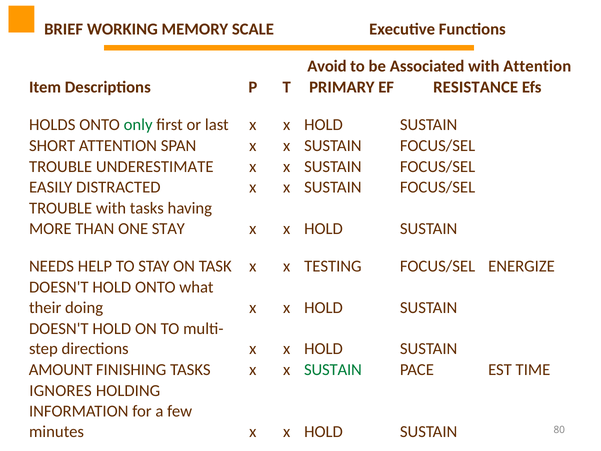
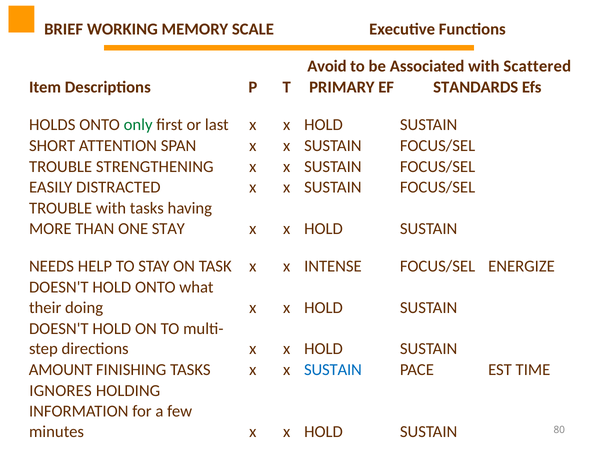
with Attention: Attention -> Scattered
RESISTANCE: RESISTANCE -> STANDARDS
UNDERESTIMATE: UNDERESTIMATE -> STRENGTHENING
TESTING: TESTING -> INTENSE
SUSTAIN at (333, 370) colour: green -> blue
